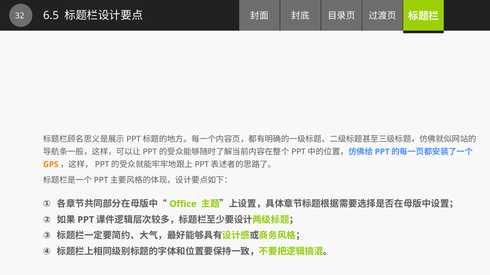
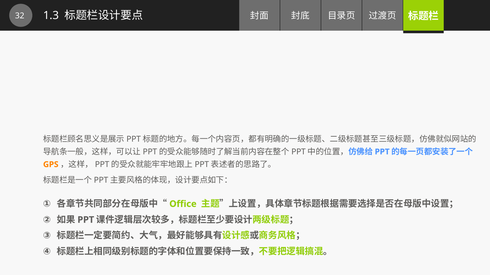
6.5: 6.5 -> 1.3
